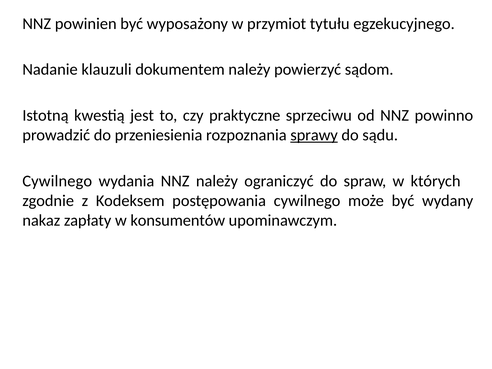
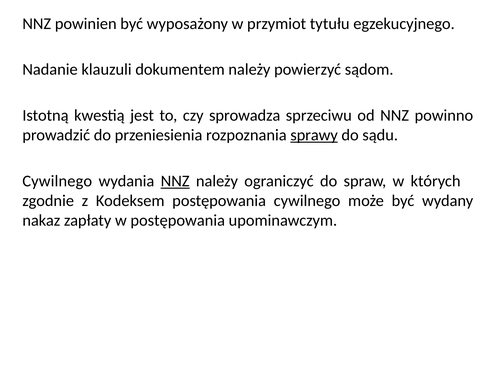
praktyczne: praktyczne -> sprowadza
NNZ at (175, 181) underline: none -> present
w konsumentów: konsumentów -> postępowania
